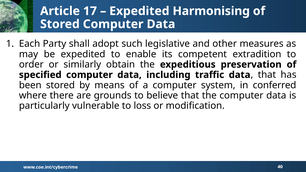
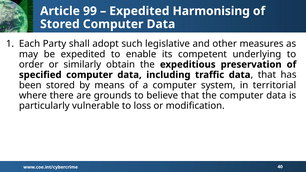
17: 17 -> 99
extradition: extradition -> underlying
conferred: conferred -> territorial
